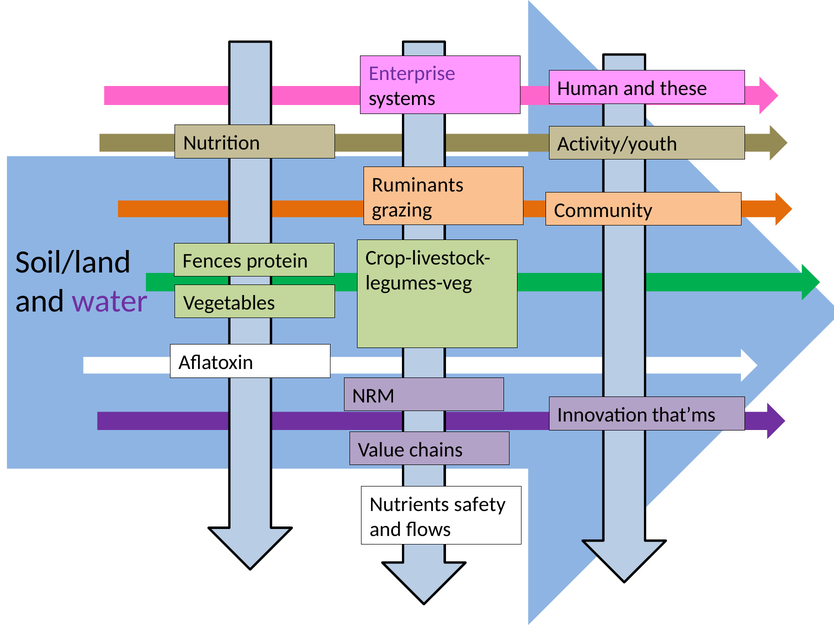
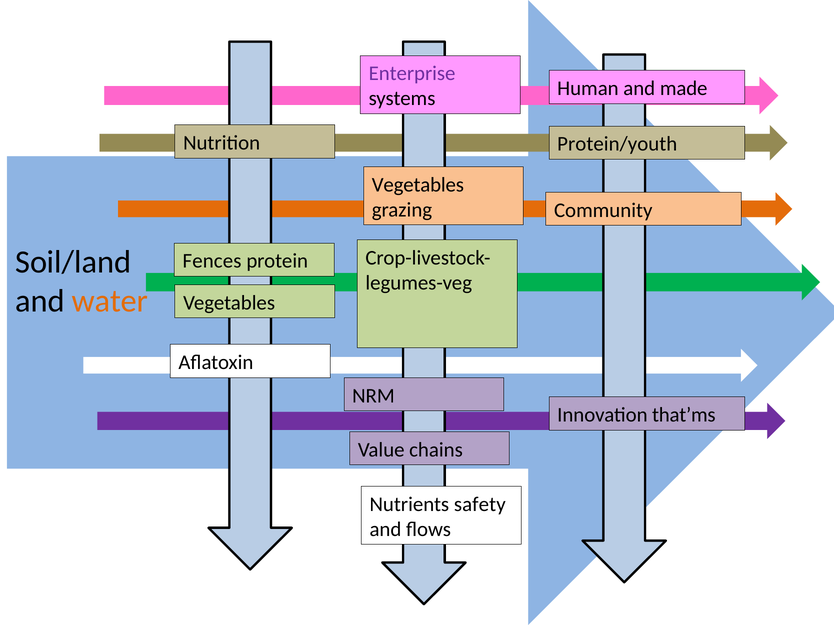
these: these -> made
Activity/youth: Activity/youth -> Protein/youth
Ruminants at (418, 185): Ruminants -> Vegetables
water colour: purple -> orange
